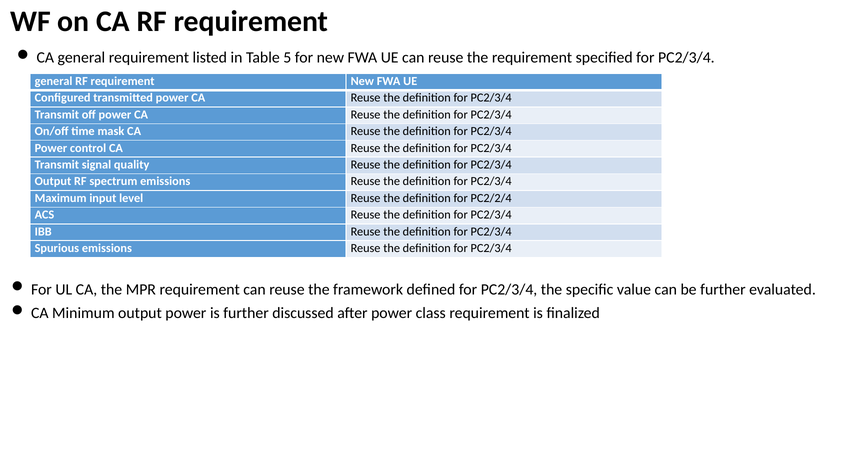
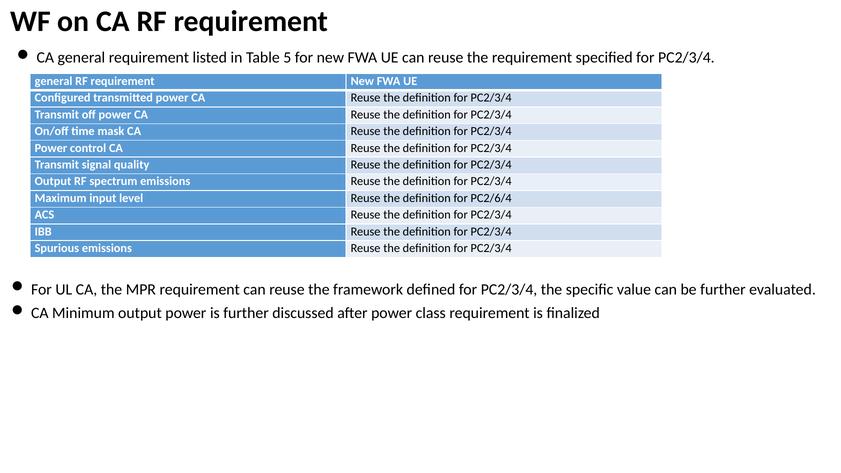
PC2/2/4: PC2/2/4 -> PC2/6/4
